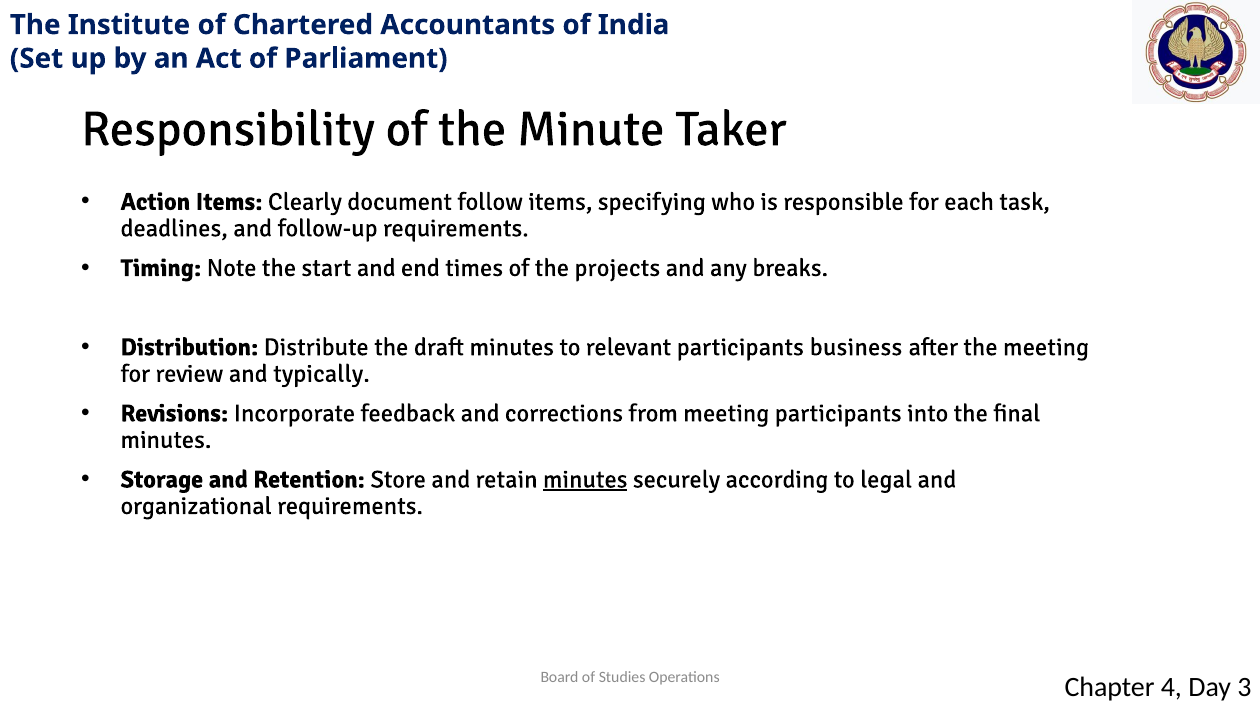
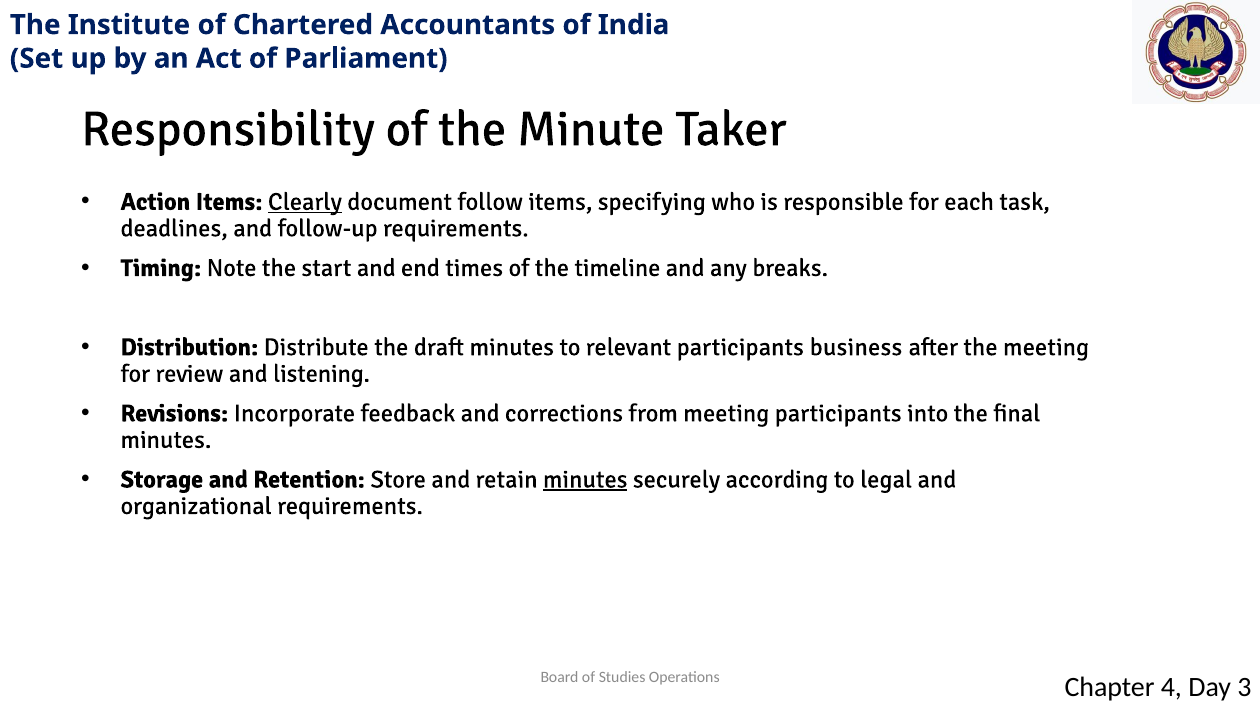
Clearly underline: none -> present
projects: projects -> timeline
typically: typically -> listening
